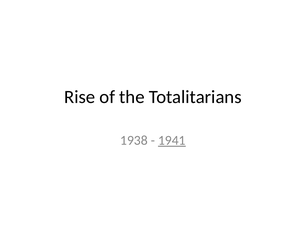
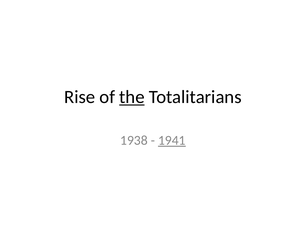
the underline: none -> present
